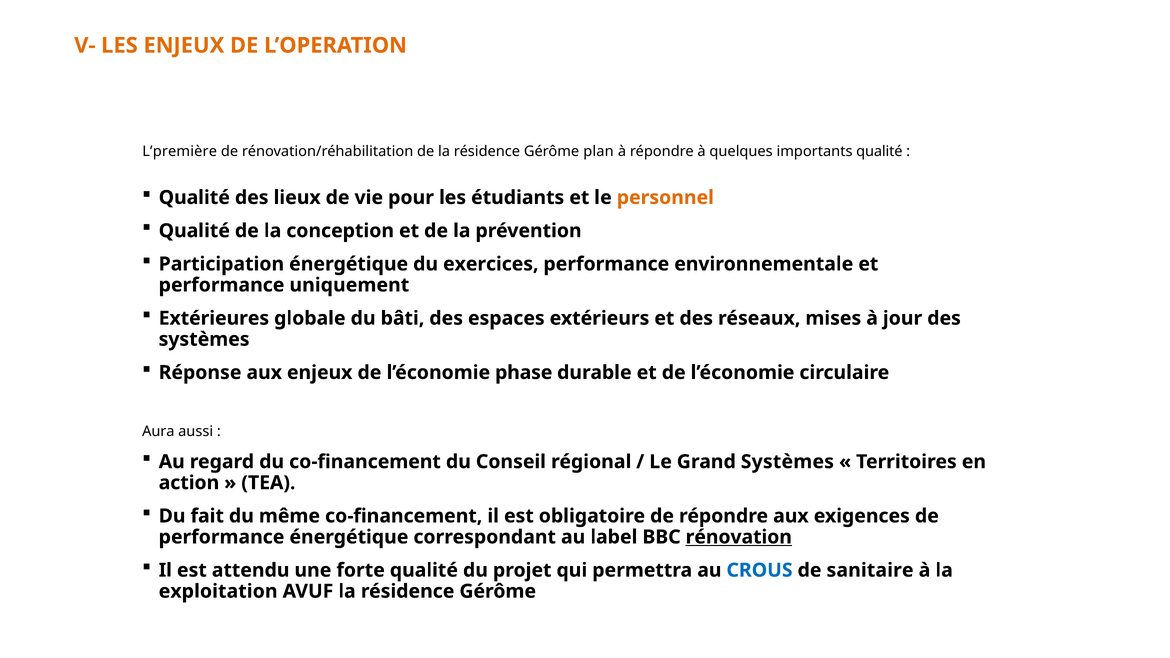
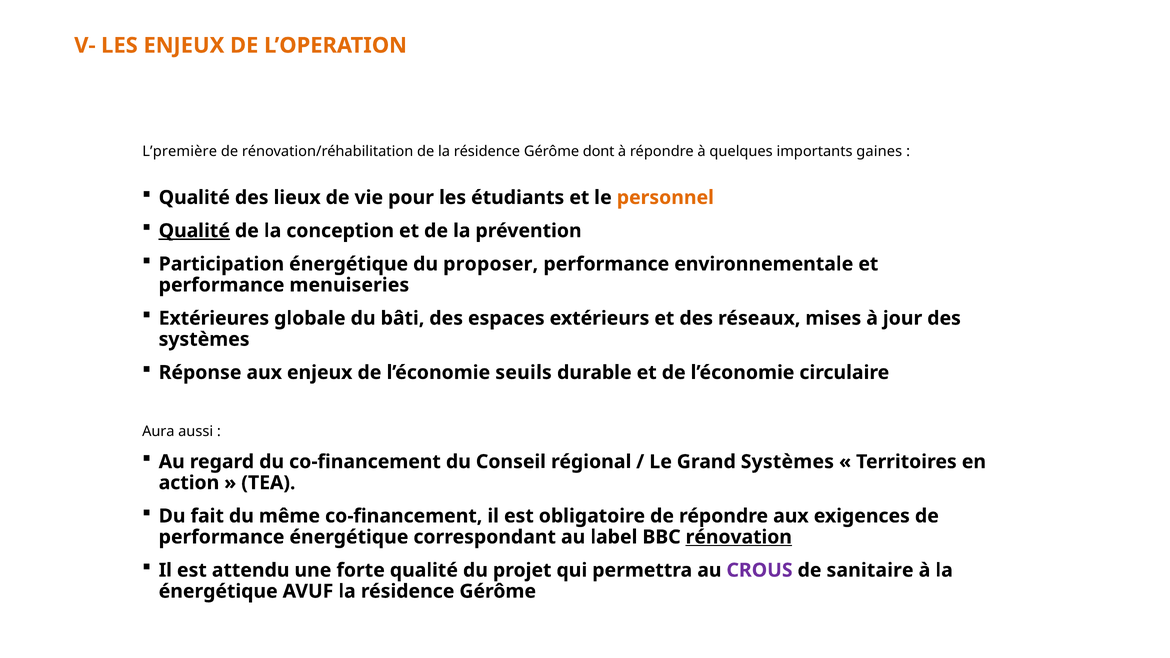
plan: plan -> dont
importants qualité: qualité -> gaines
Qualité at (194, 231) underline: none -> present
exercices: exercices -> proposer
uniquement: uniquement -> menuiseries
phase: phase -> seuils
CROUS colour: blue -> purple
exploitation at (218, 591): exploitation -> énergétique
